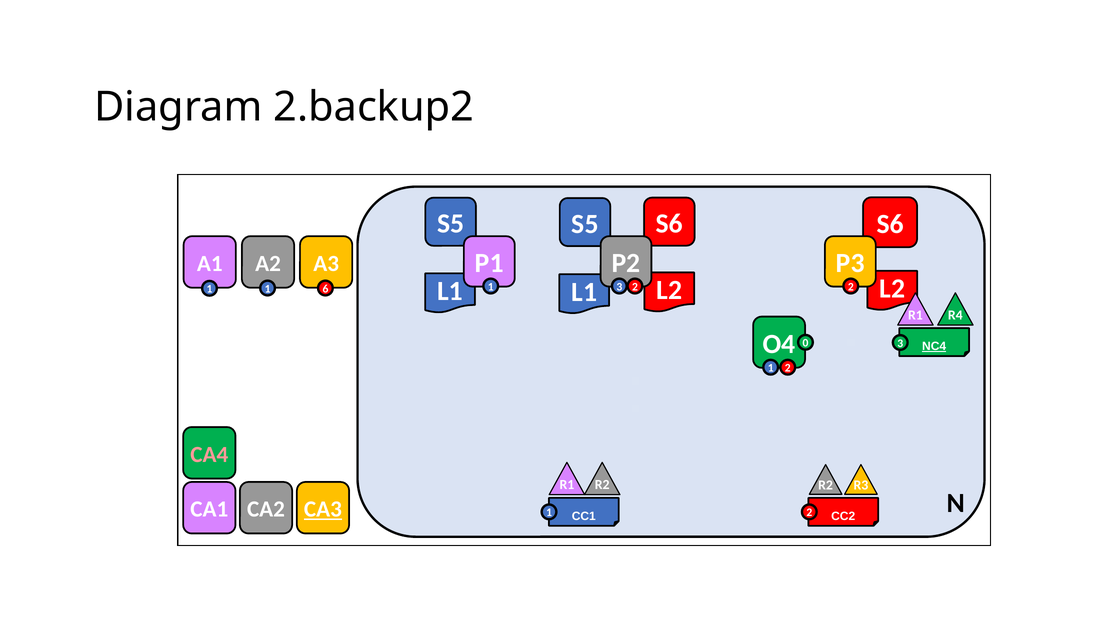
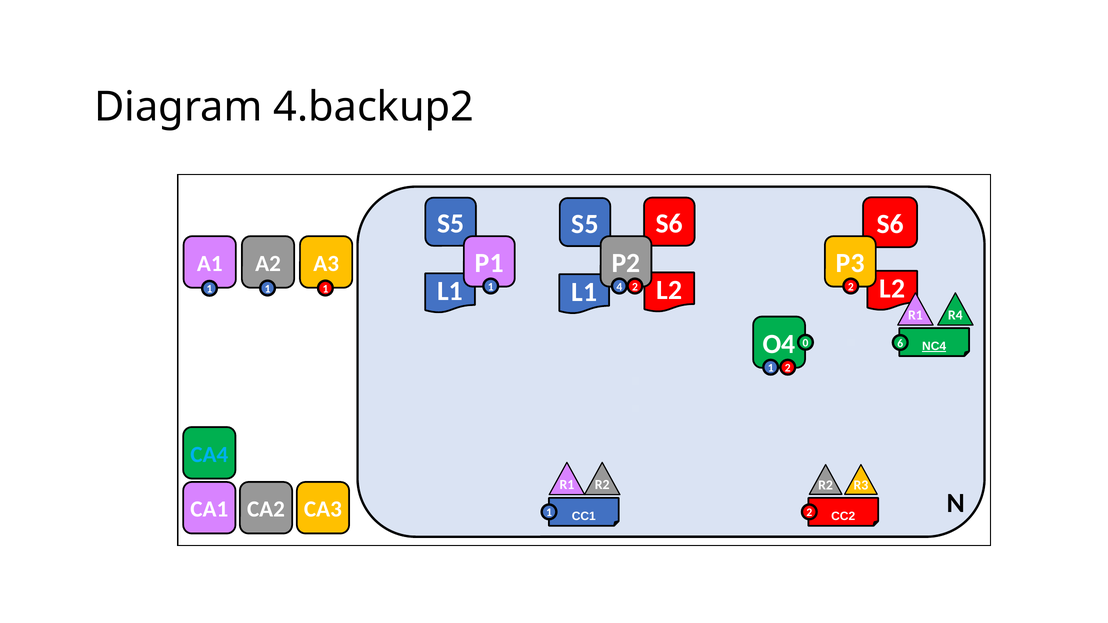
2.backup2: 2.backup2 -> 4.backup2
1 3: 3 -> 4
6 at (325, 289): 6 -> 1
0 3: 3 -> 6
CA4 colour: pink -> light blue
CA3 underline: present -> none
